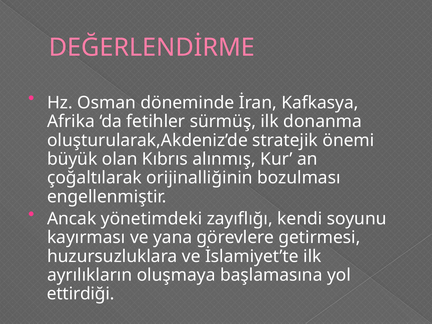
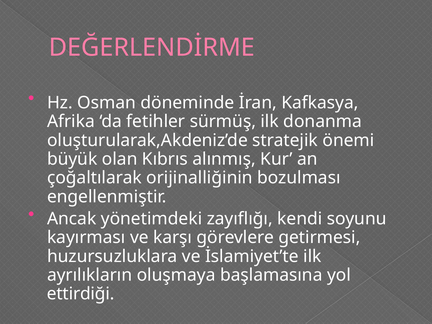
yana: yana -> karşı
